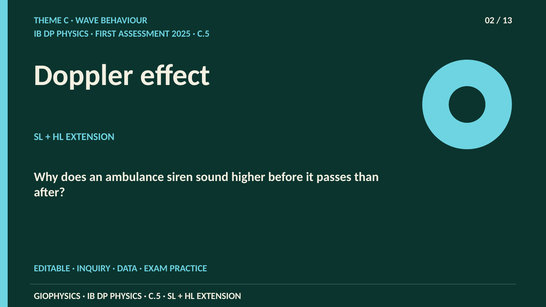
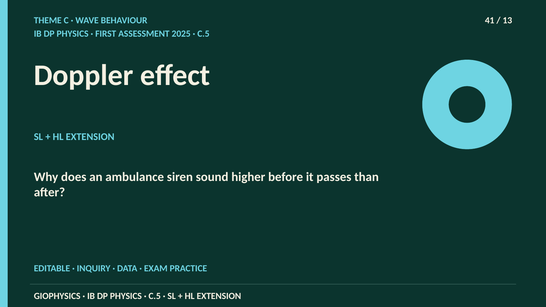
02: 02 -> 41
